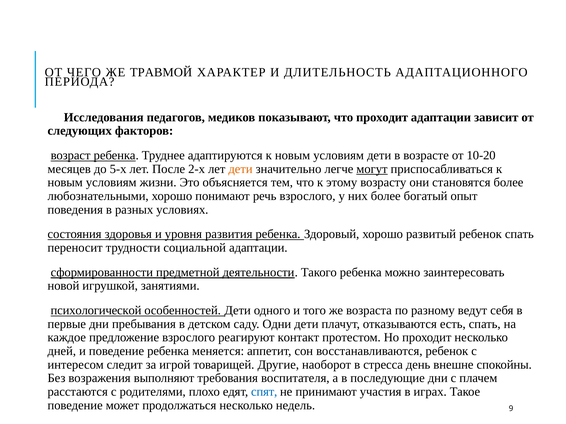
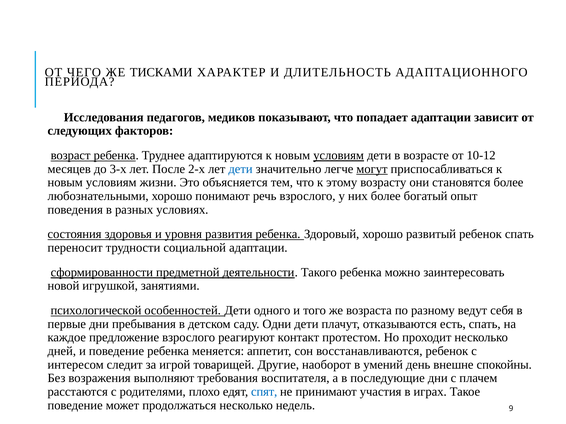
ТРАВМОЙ: ТРАВМОЙ -> ТИСКАМИ
что проходит: проходит -> попадает
условиям at (339, 156) underline: none -> present
10-20: 10-20 -> 10-12
5-х: 5-х -> 3-х
дети at (241, 169) colour: orange -> blue
стресса: стресса -> умений
